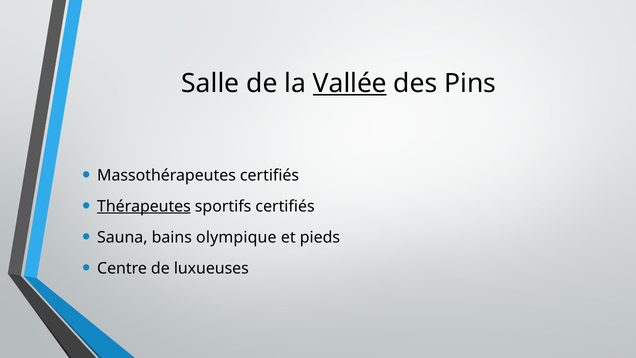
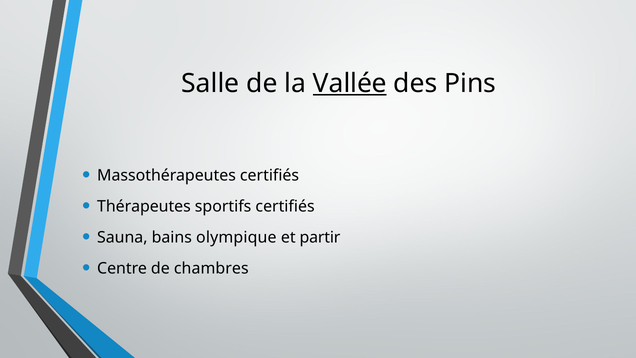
Thérapeutes underline: present -> none
pieds: pieds -> partir
luxueuses: luxueuses -> chambres
